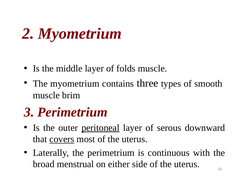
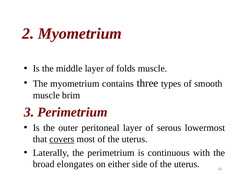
peritoneal underline: present -> none
downward: downward -> lowermost
menstrual: menstrual -> elongates
